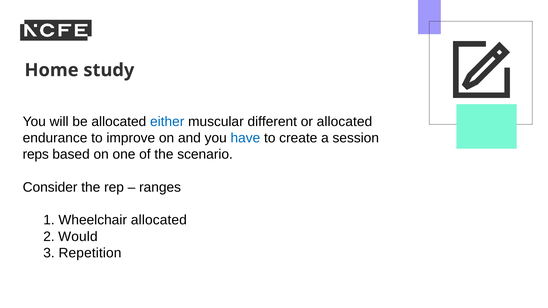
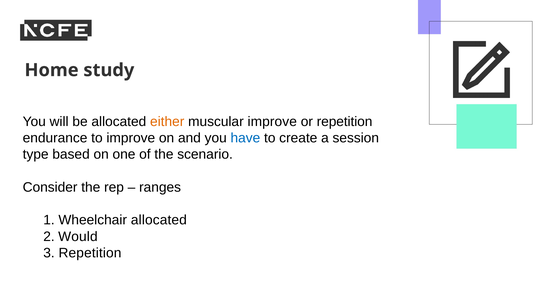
either colour: blue -> orange
muscular different: different -> improve
or allocated: allocated -> repetition
reps: reps -> type
